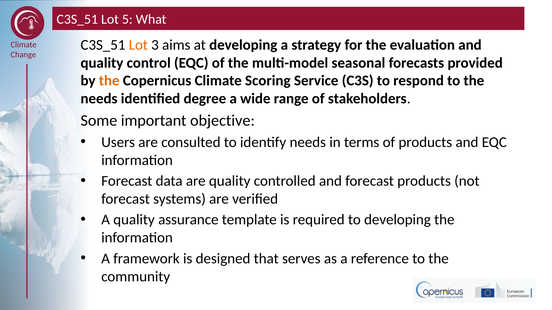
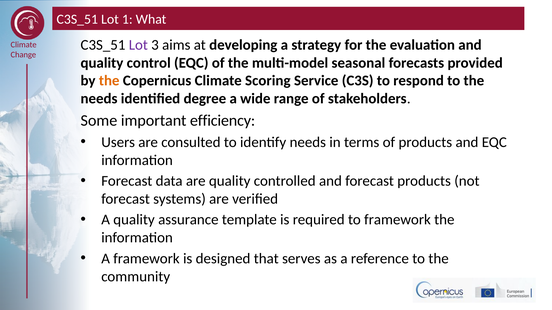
5: 5 -> 1
Lot at (138, 45) colour: orange -> purple
objective: objective -> efficiency
to developing: developing -> framework
